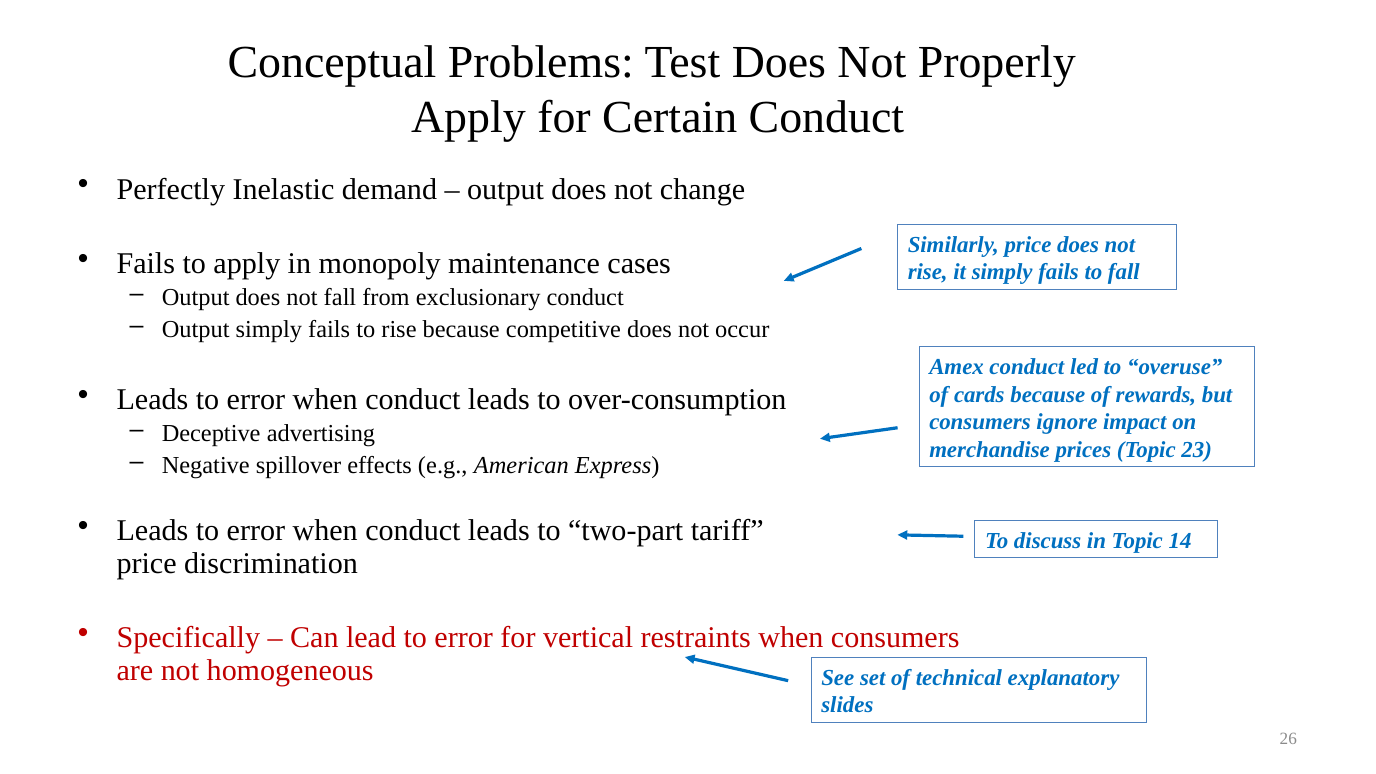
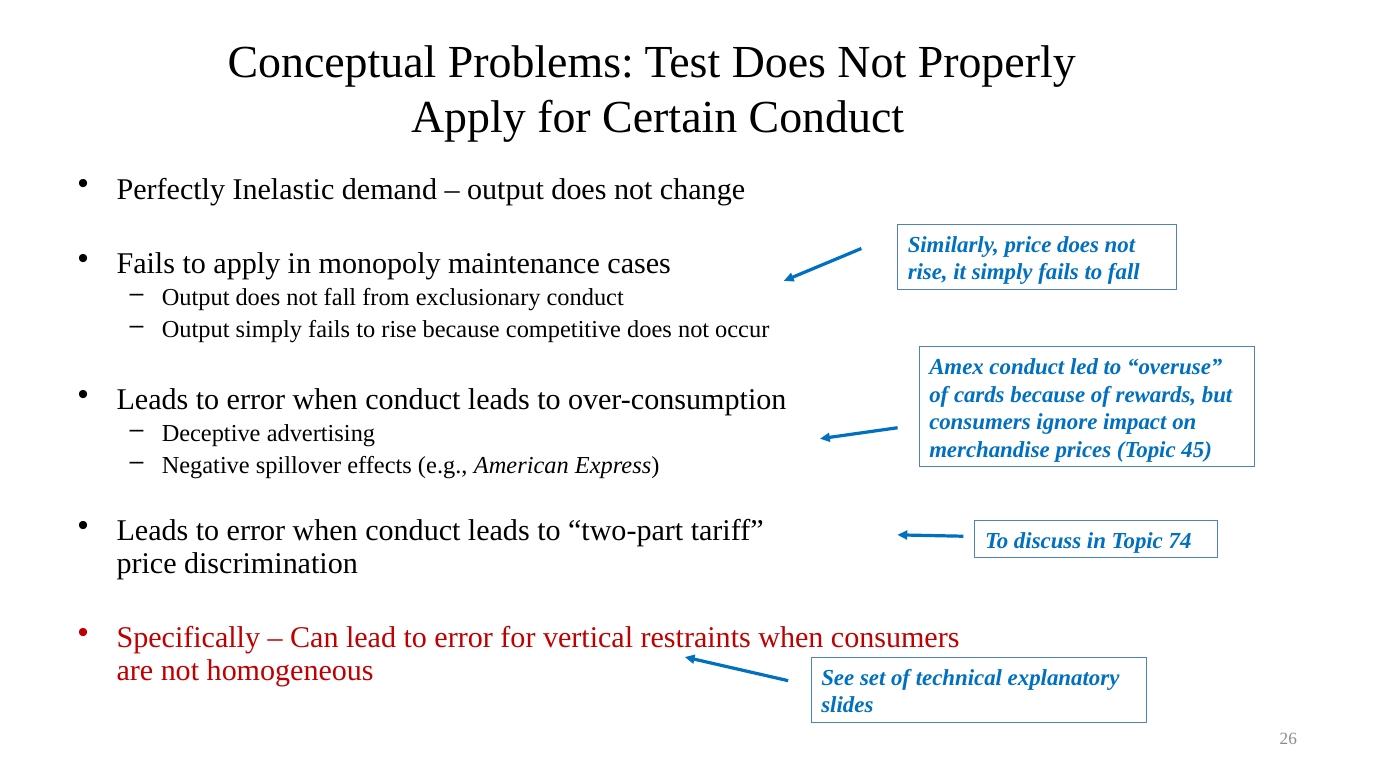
23: 23 -> 45
14: 14 -> 74
